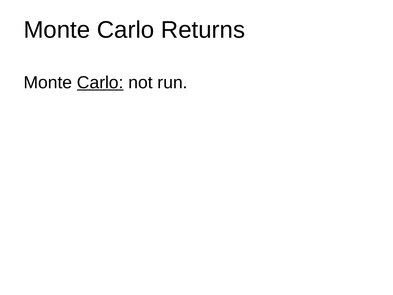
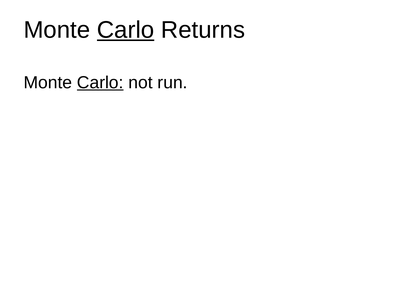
Carlo at (126, 30) underline: none -> present
